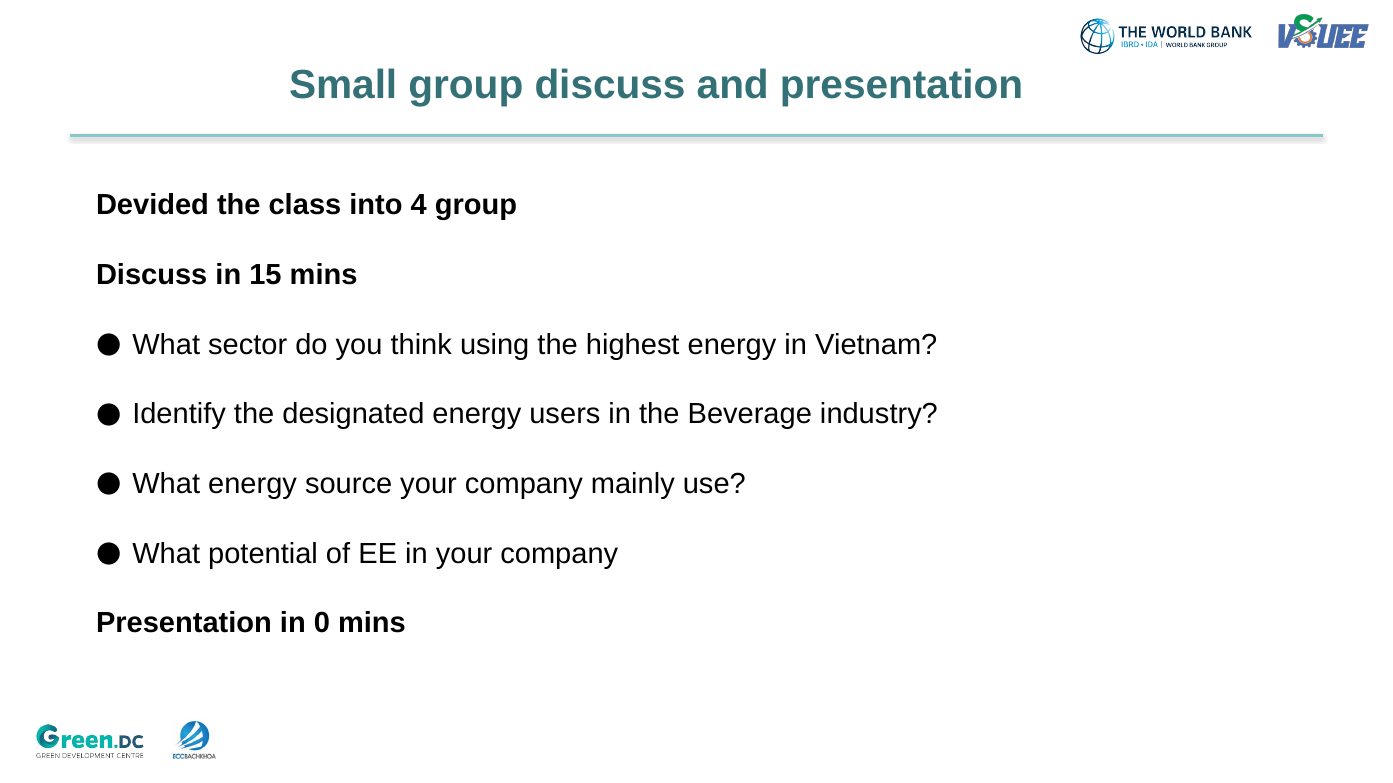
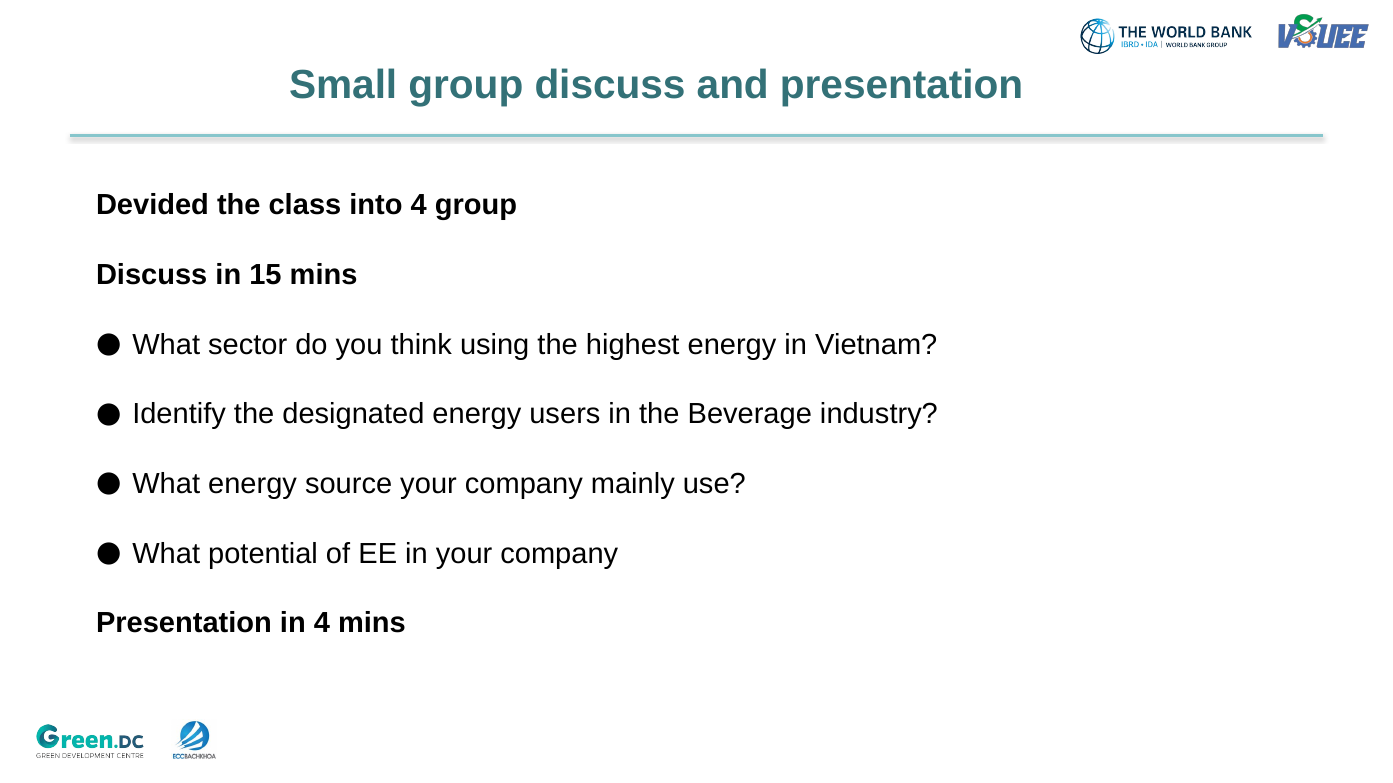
in 0: 0 -> 4
